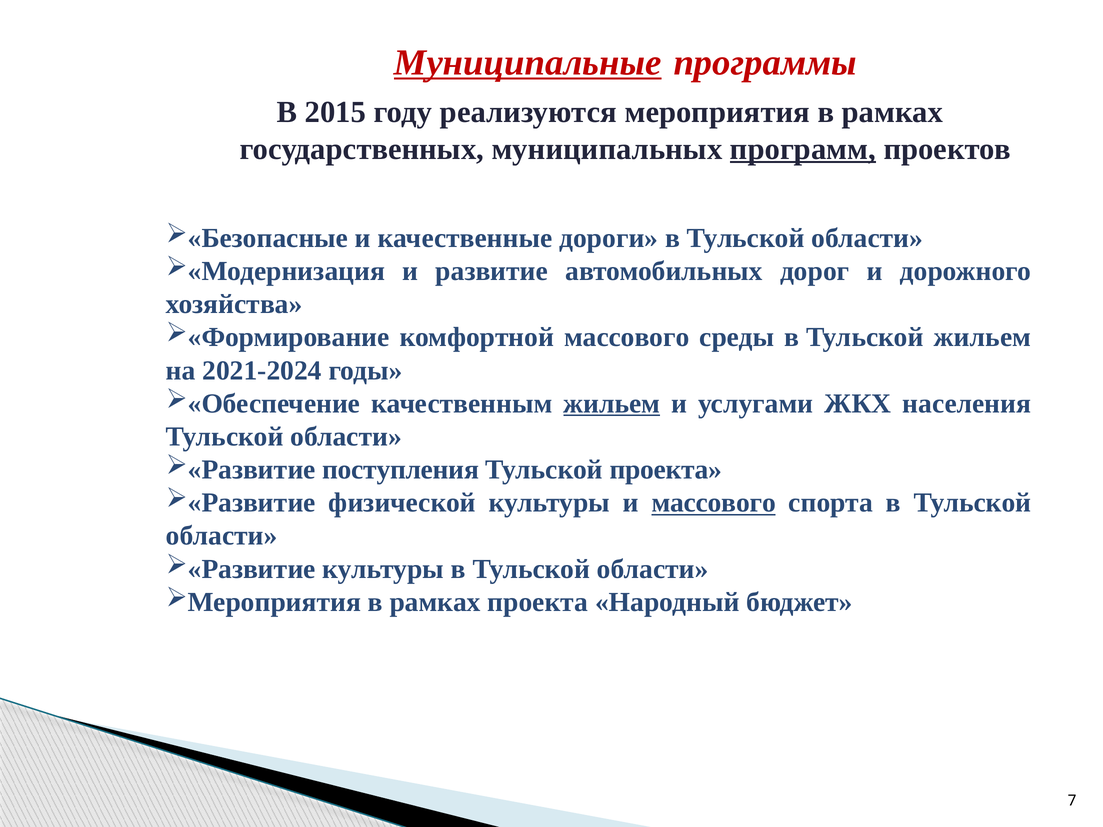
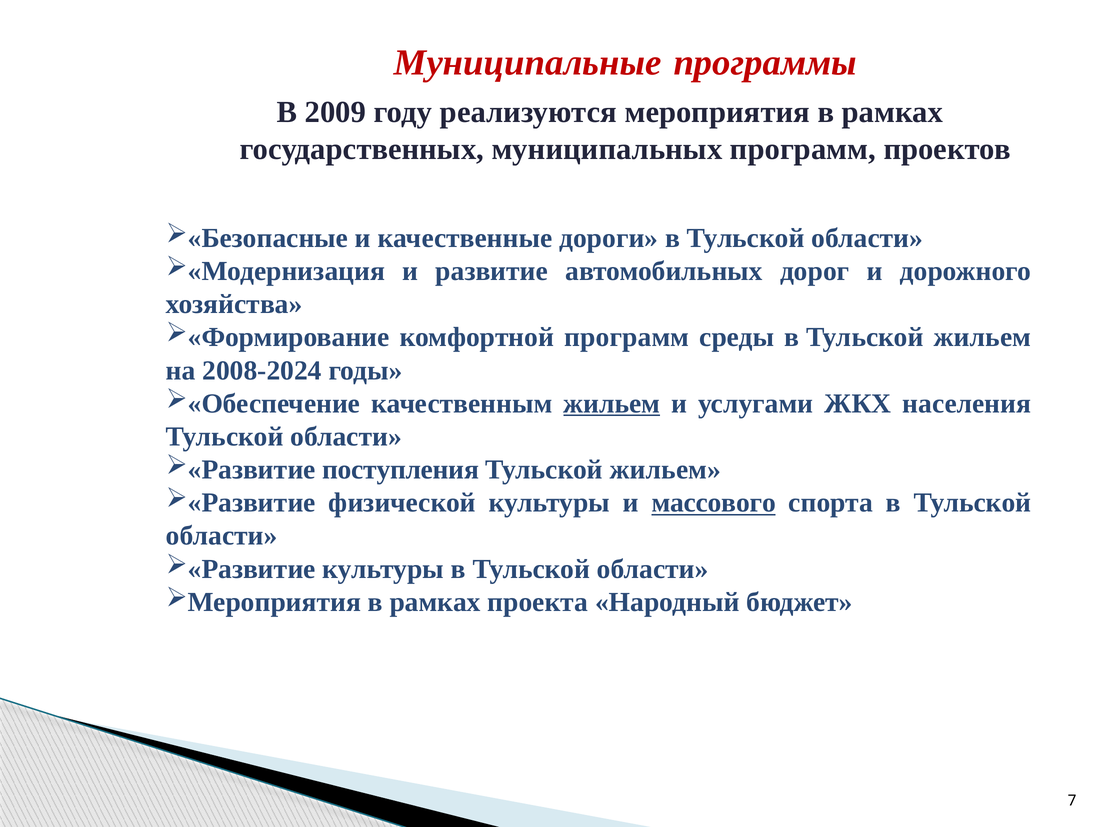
Муниципальные underline: present -> none
2015: 2015 -> 2009
программ at (803, 149) underline: present -> none
комфортной массового: массового -> программ
2021-2024: 2021-2024 -> 2008-2024
проекта at (666, 470): проекта -> жильем
